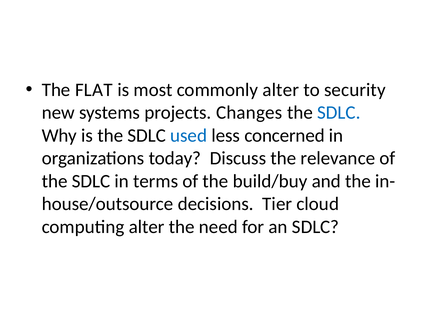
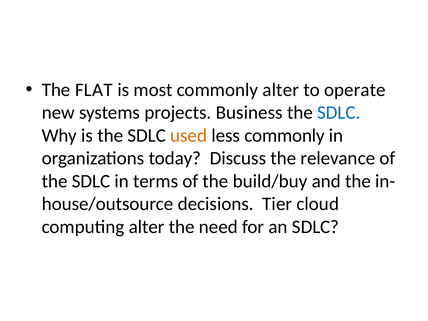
security: security -> operate
Changes: Changes -> Business
used colour: blue -> orange
less concerned: concerned -> commonly
